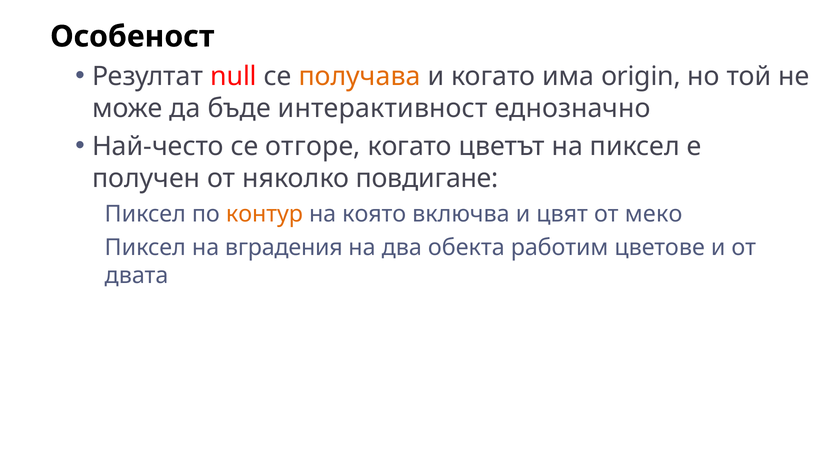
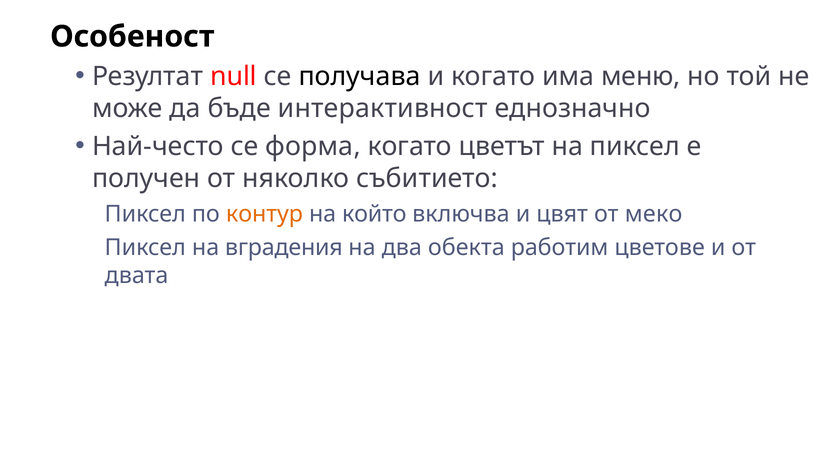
получава colour: orange -> black
origin: origin -> меню
отгоре: отгоре -> форма
повдигане: повдигане -> събитието
която: която -> който
